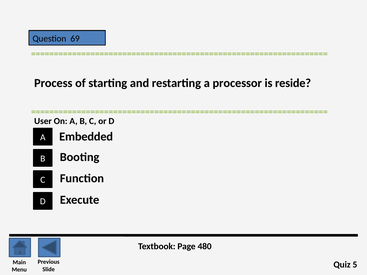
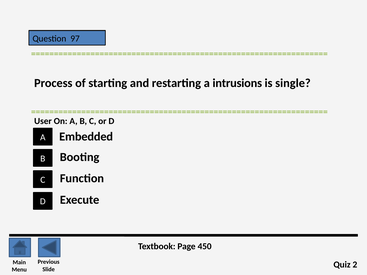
69: 69 -> 97
processor: processor -> intrusions
reside: reside -> single
480: 480 -> 450
5: 5 -> 2
